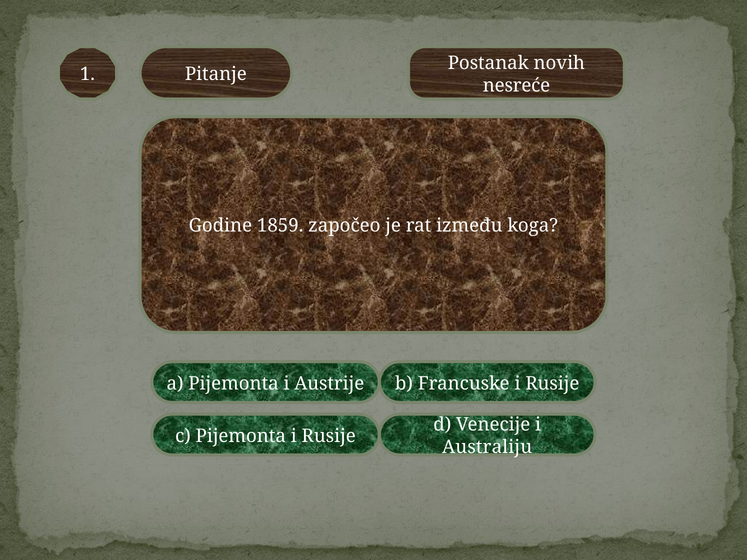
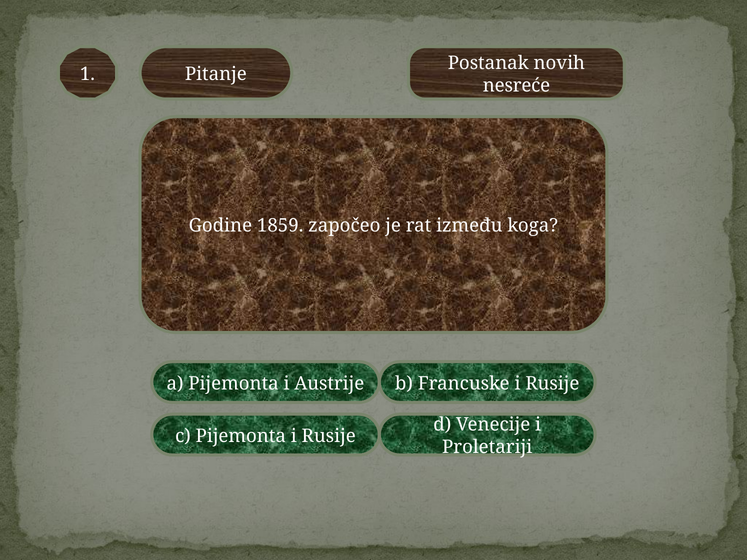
Australiju: Australiju -> Proletariji
